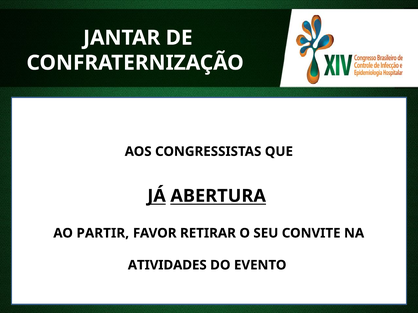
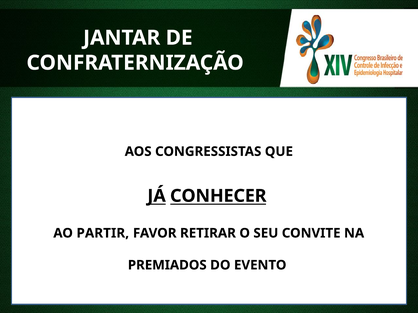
ABERTURA: ABERTURA -> CONHECER
ATIVIDADES: ATIVIDADES -> PREMIADOS
